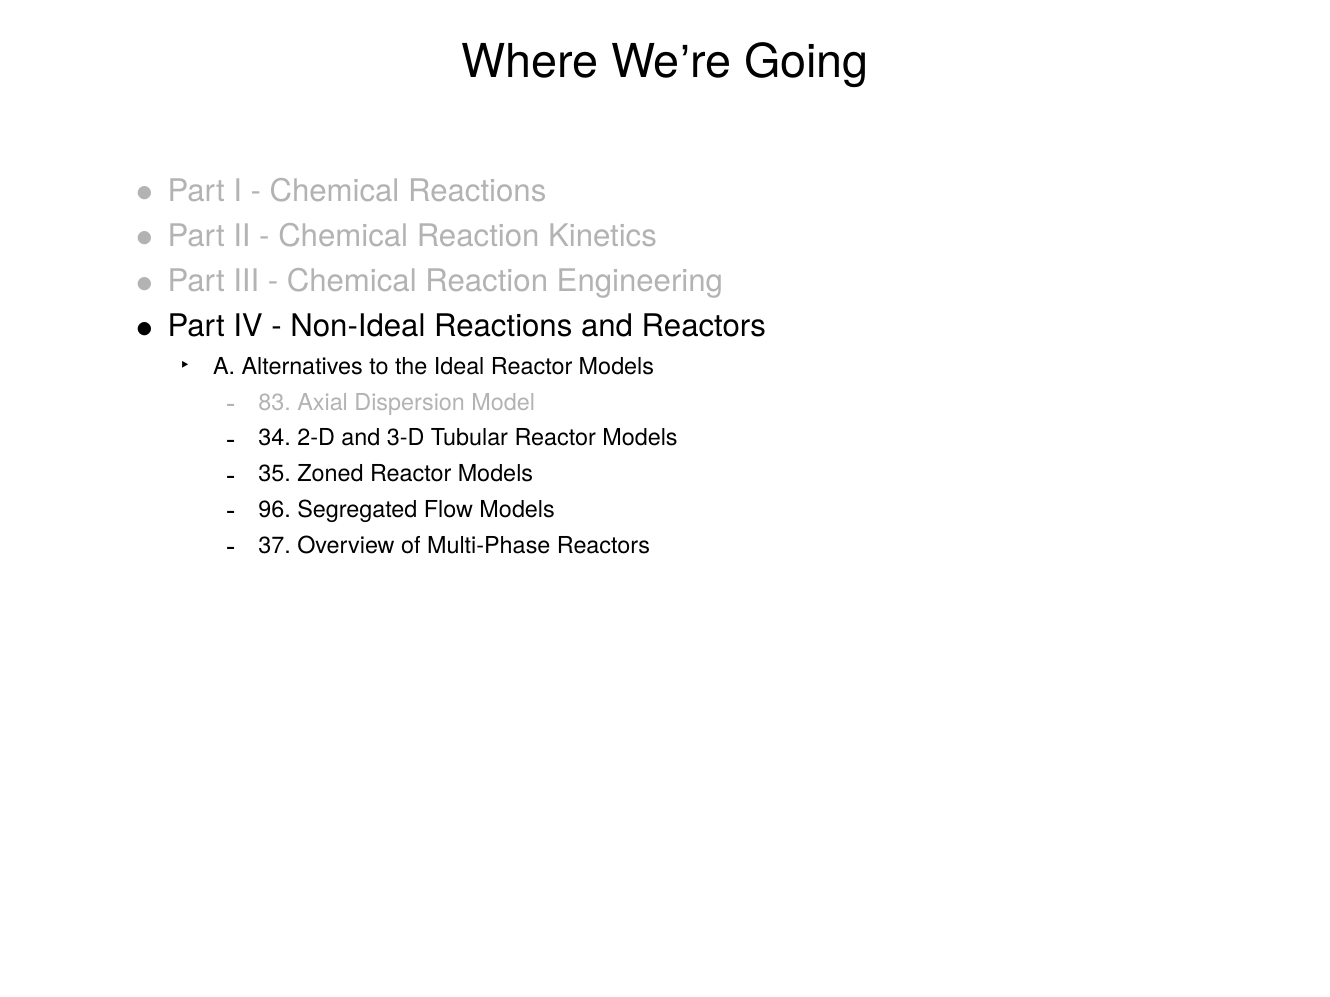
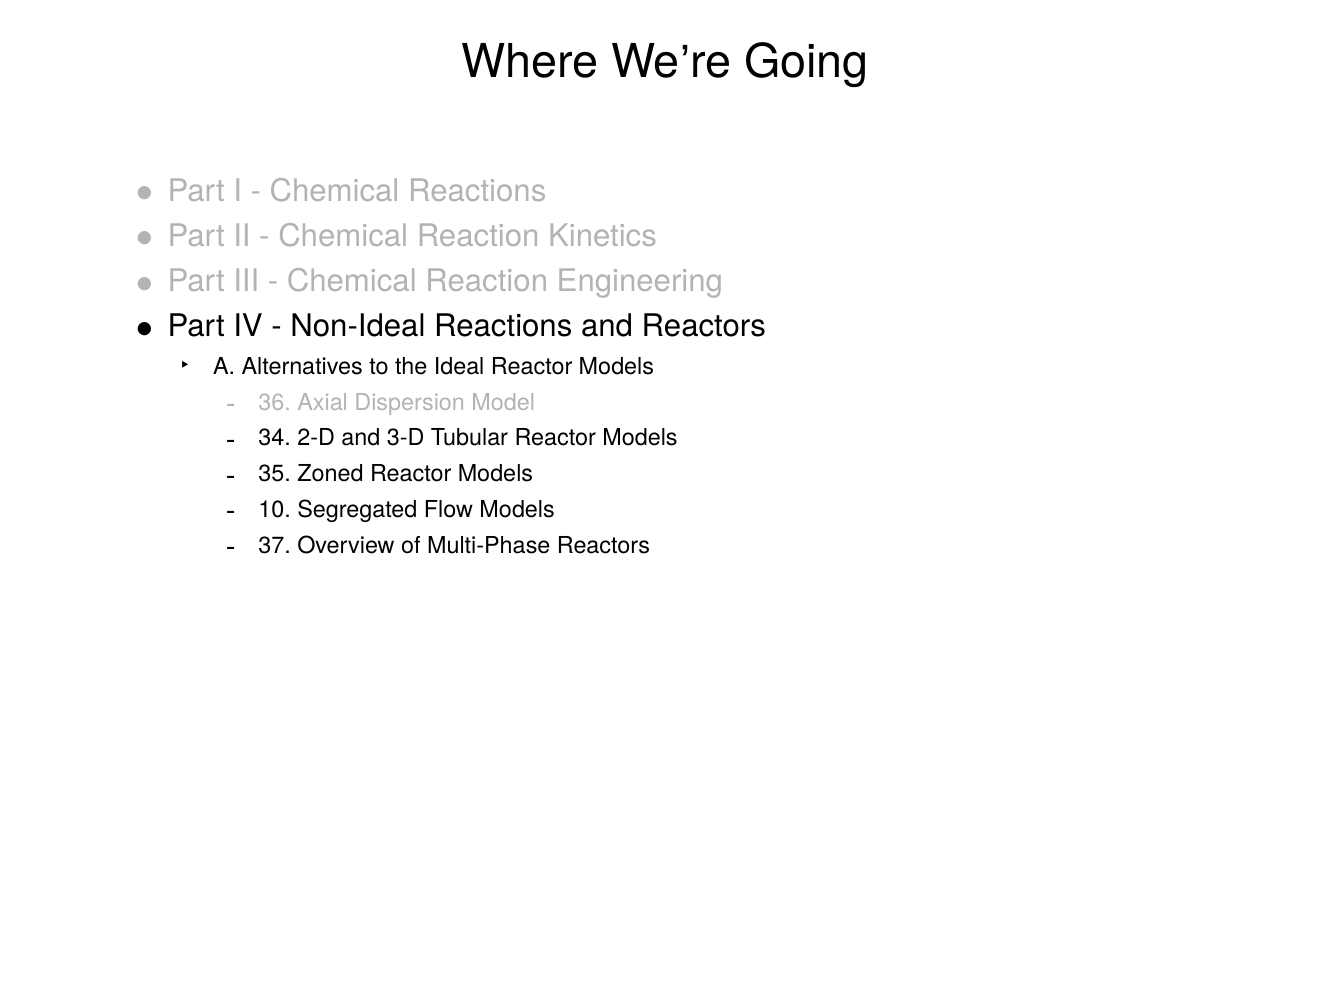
83: 83 -> 36
96: 96 -> 10
